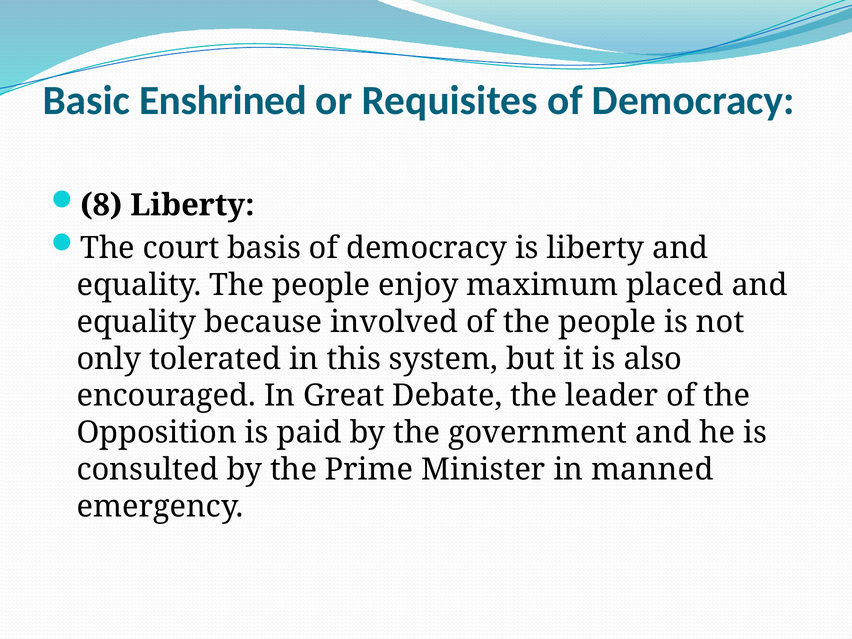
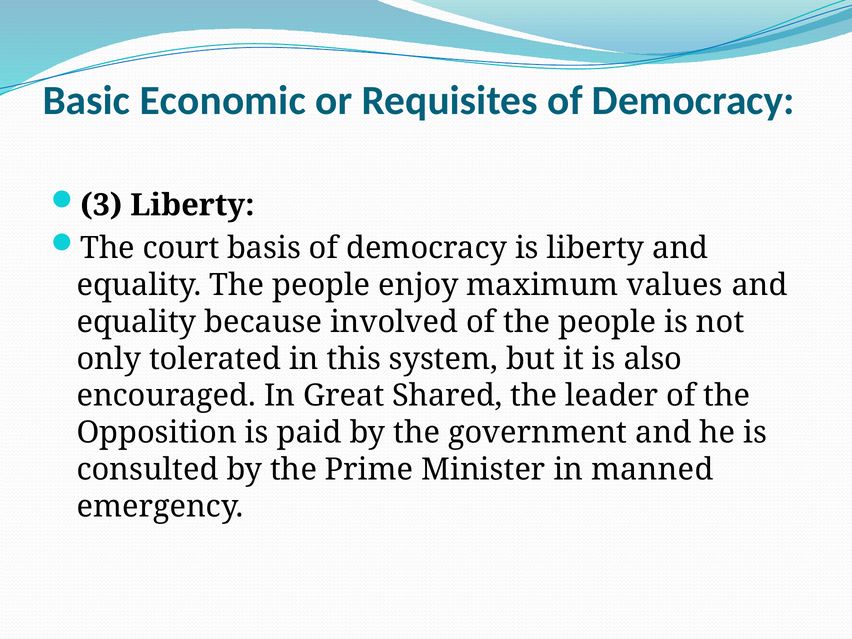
Enshrined: Enshrined -> Economic
8: 8 -> 3
placed: placed -> values
Debate: Debate -> Shared
